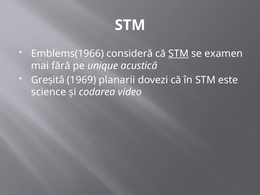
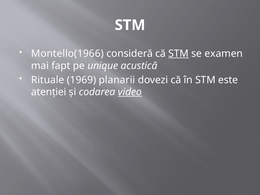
Emblems(1966: Emblems(1966 -> Montello(1966
fără: fără -> fapt
Greşită: Greşită -> Rituale
science: science -> atenţiei
video underline: none -> present
